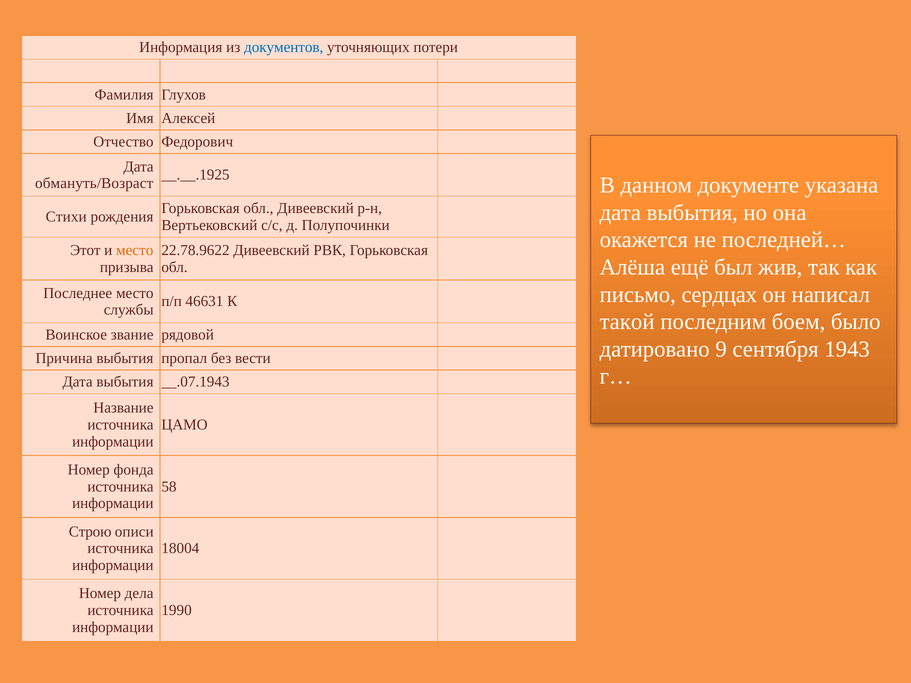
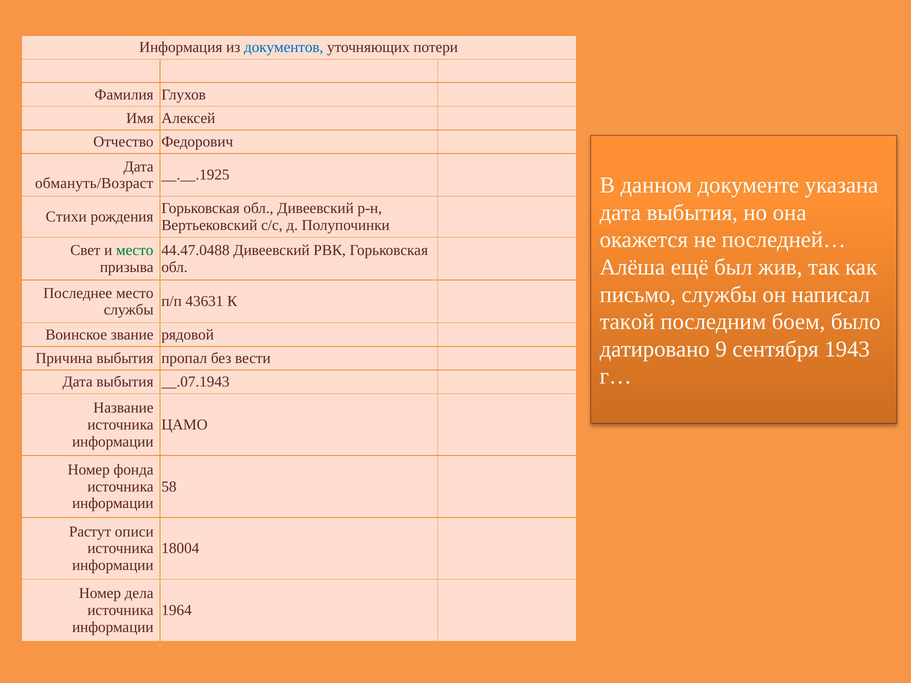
Этот: Этот -> Свет
место at (135, 250) colour: orange -> green
22.78.9622: 22.78.9622 -> 44.47.0488
письмо сердцах: сердцах -> службы
46631: 46631 -> 43631
Строю: Строю -> Растут
1990: 1990 -> 1964
